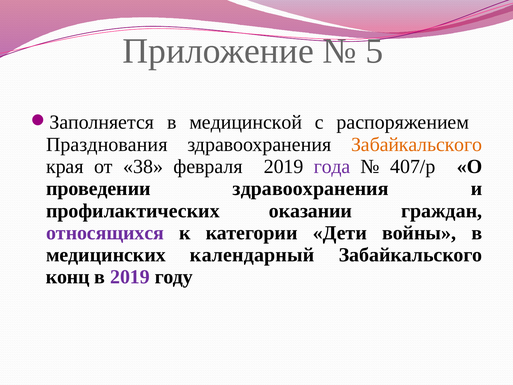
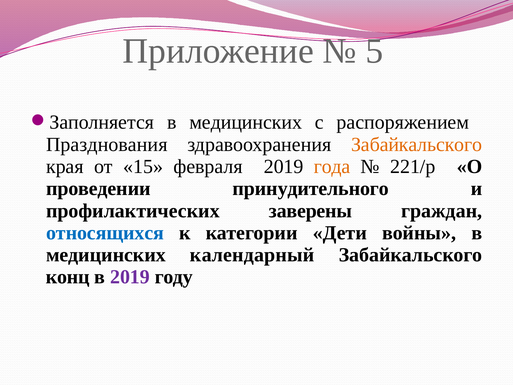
медицинской at (246, 122): медицинской -> медицинских
38: 38 -> 15
года colour: purple -> orange
407/р: 407/р -> 221/р
проведении здравоохранения: здравоохранения -> принудительного
оказании: оказании -> заверены
относящихся colour: purple -> blue
